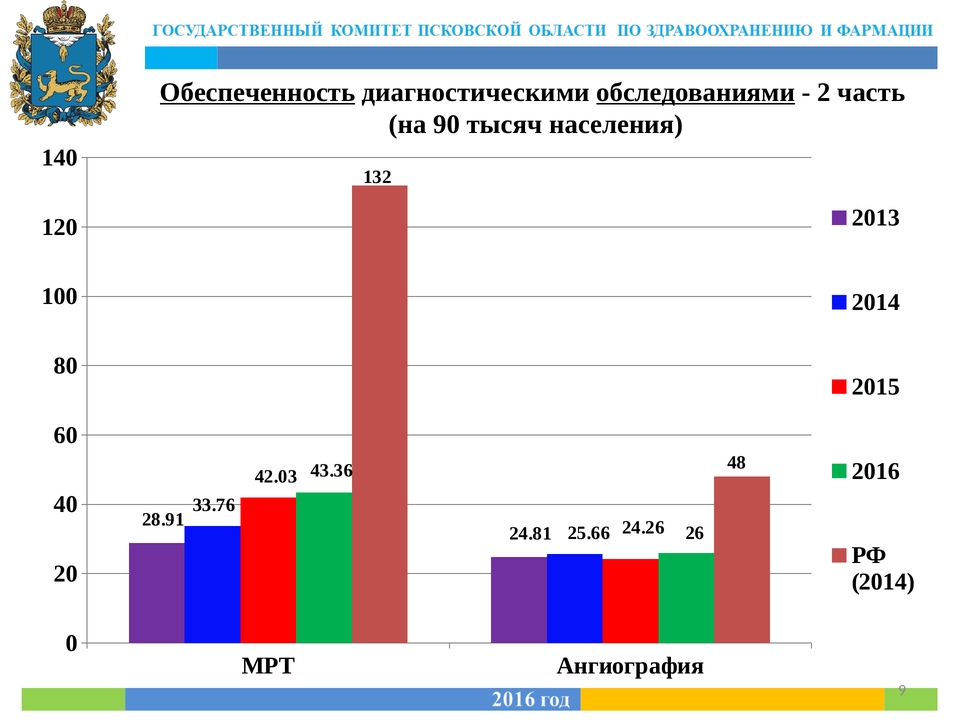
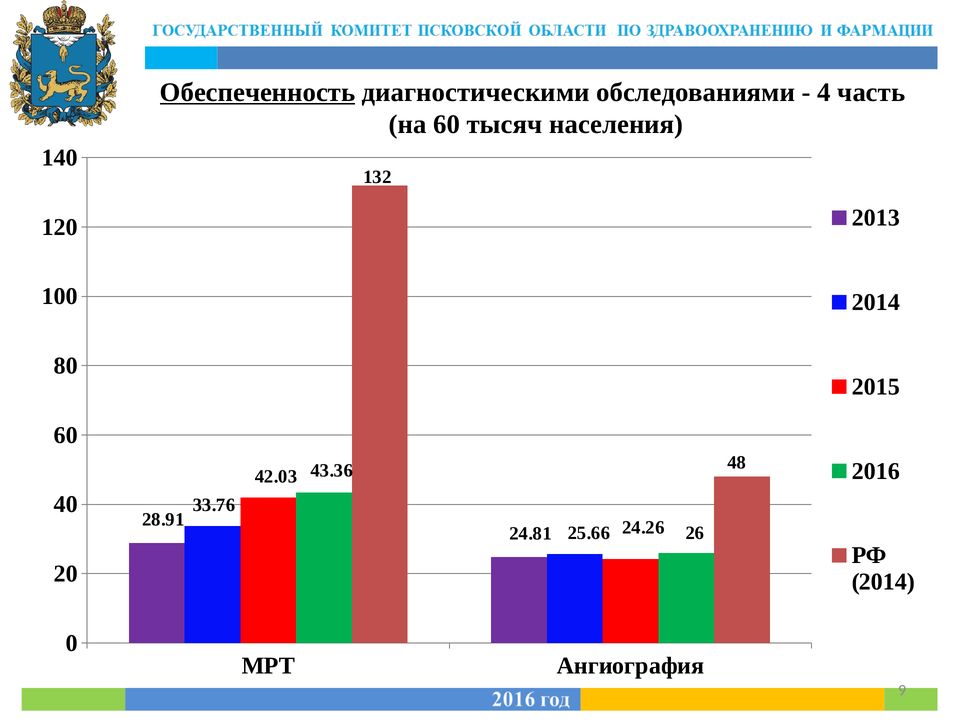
обследованиями underline: present -> none
2: 2 -> 4
на 90: 90 -> 60
